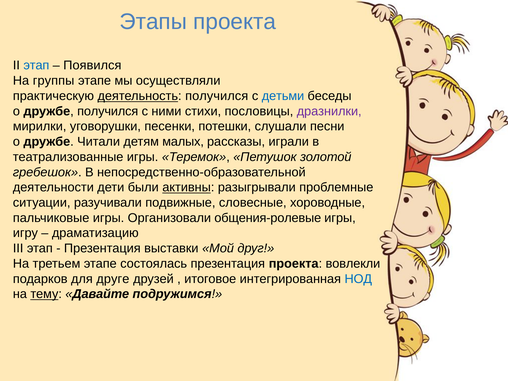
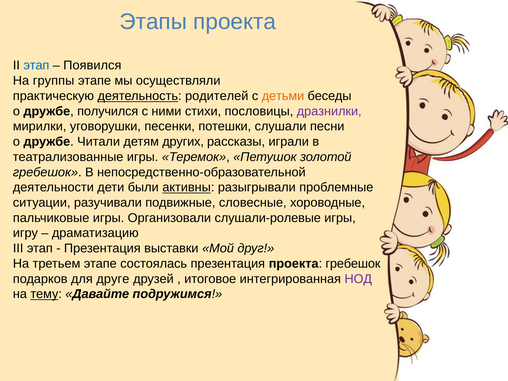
деятельность получился: получился -> родителей
детьми colour: blue -> orange
малых: малых -> других
общения-ролевые: общения-ролевые -> слушали-ролевые
проекта вовлекли: вовлекли -> гребешок
НОД colour: blue -> purple
